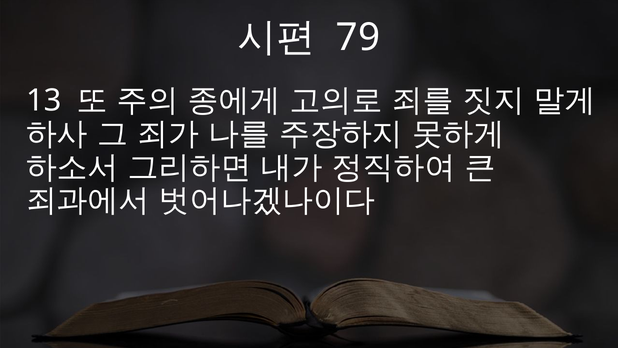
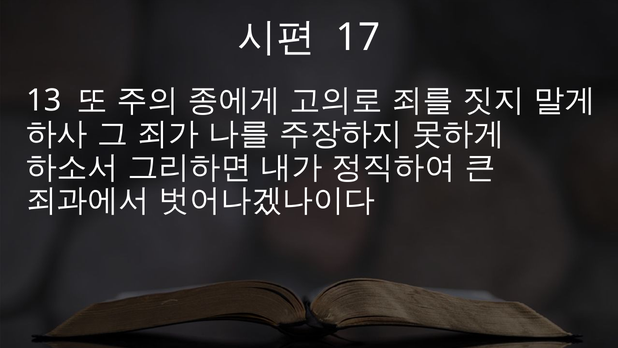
79: 79 -> 17
